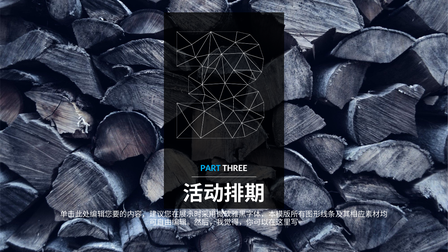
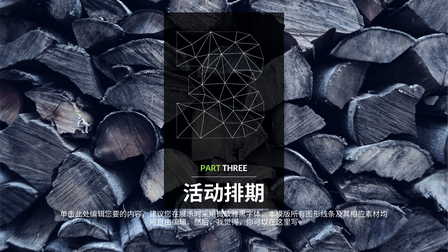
PART colour: light blue -> light green
